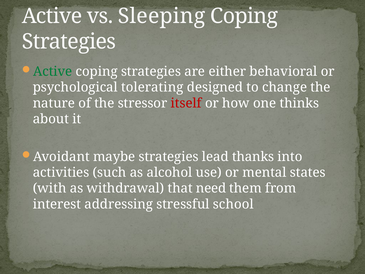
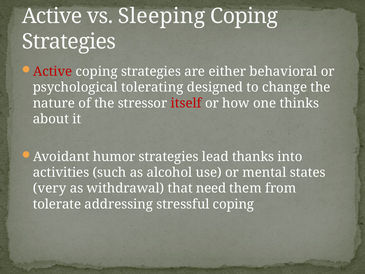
Active at (53, 71) colour: green -> red
maybe: maybe -> humor
with: with -> very
interest: interest -> tolerate
stressful school: school -> coping
